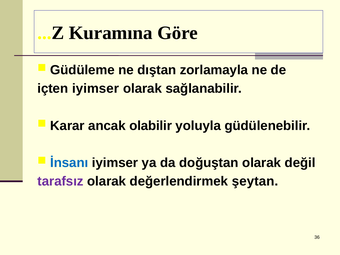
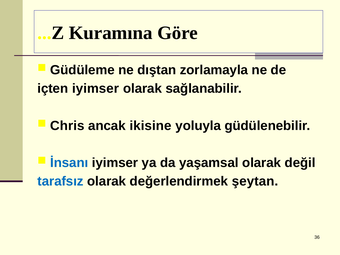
Karar: Karar -> Chris
olabilir: olabilir -> ikisine
doğuştan: doğuştan -> yaşamsal
tarafsız colour: purple -> blue
